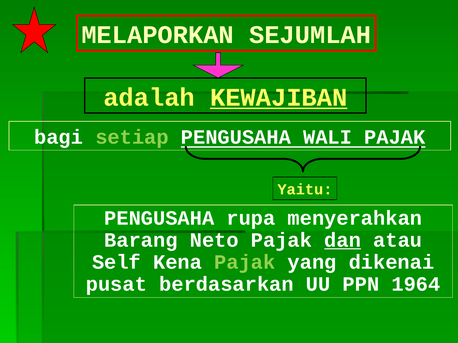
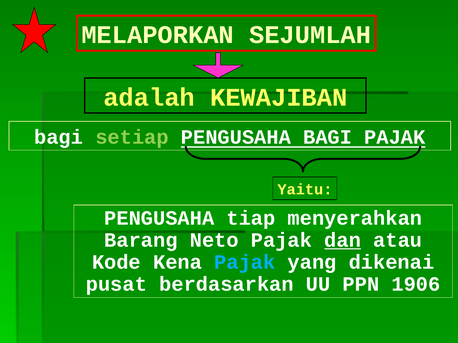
KEWAJIBAN underline: present -> none
PENGUSAHA WALI: WALI -> BAGI
rupa: rupa -> tiap
Self: Self -> Kode
Pajak at (245, 262) colour: light green -> light blue
1964: 1964 -> 1906
